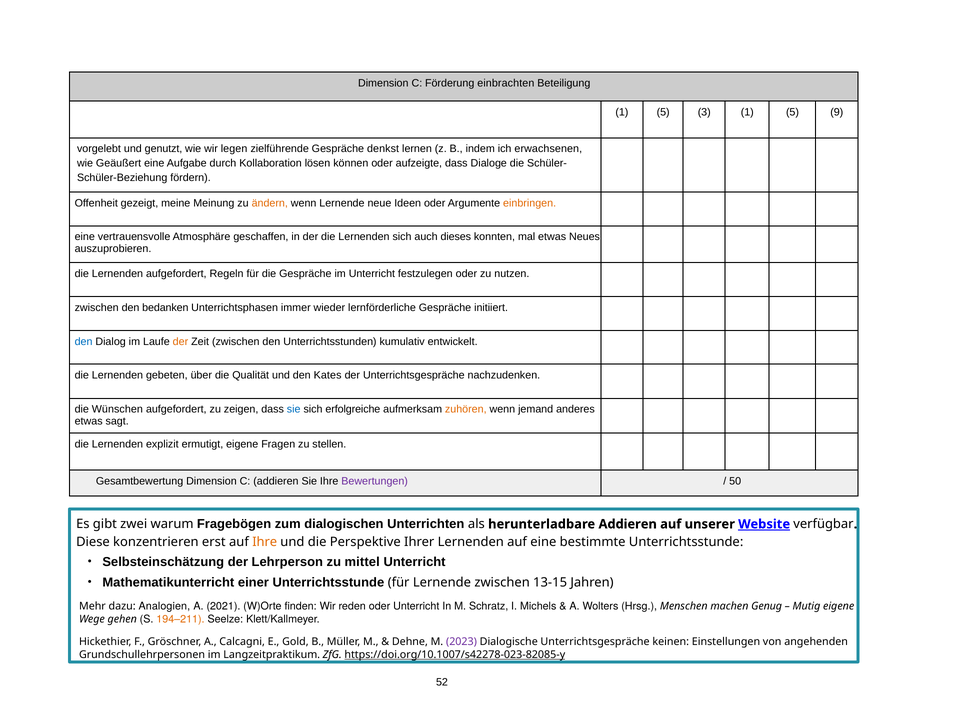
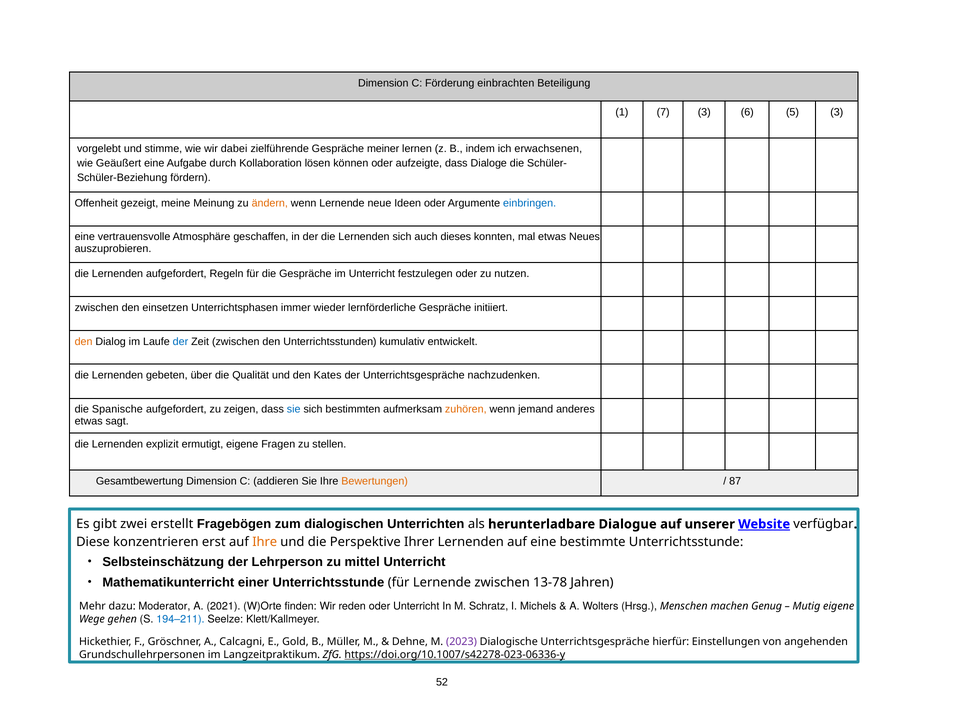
5 at (663, 112): 5 -> 7
3 1: 1 -> 6
5 9: 9 -> 3
genutzt: genutzt -> stimme
legen: legen -> dabei
denkst: denkst -> meiner
einbringen colour: orange -> blue
bedanken: bedanken -> einsetzen
den at (84, 342) colour: blue -> orange
der at (180, 342) colour: orange -> blue
Wünschen: Wünschen -> Spanische
erfolgreiche: erfolgreiche -> bestimmten
Bewertungen colour: purple -> orange
50: 50 -> 87
warum: warum -> erstellt
herunterladbare Addieren: Addieren -> Dialogue
13-15: 13-15 -> 13-78
Analogien: Analogien -> Moderator
194–211 colour: orange -> blue
keinen: keinen -> hierfür
https://doi.org/10.1007/s42278-023-82085-y: https://doi.org/10.1007/s42278-023-82085-y -> https://doi.org/10.1007/s42278-023-06336-y
